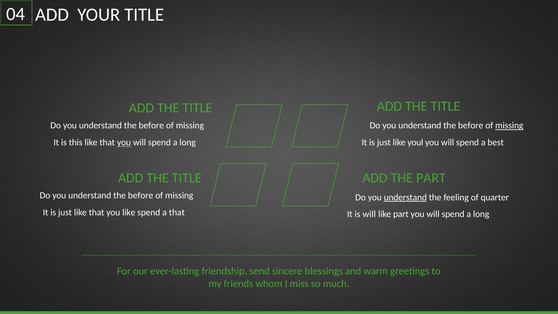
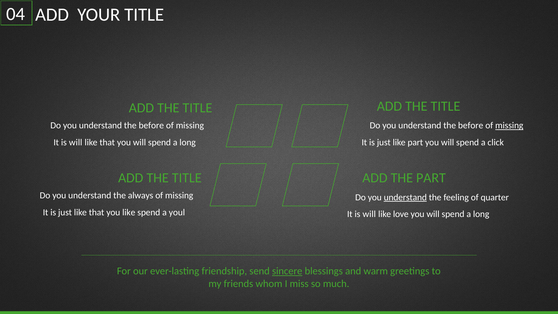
this at (76, 142): this -> will
you at (124, 142) underline: present -> none
like youl: youl -> part
best: best -> click
before at (141, 195): before -> always
a that: that -> youl
like part: part -> love
sincere underline: none -> present
